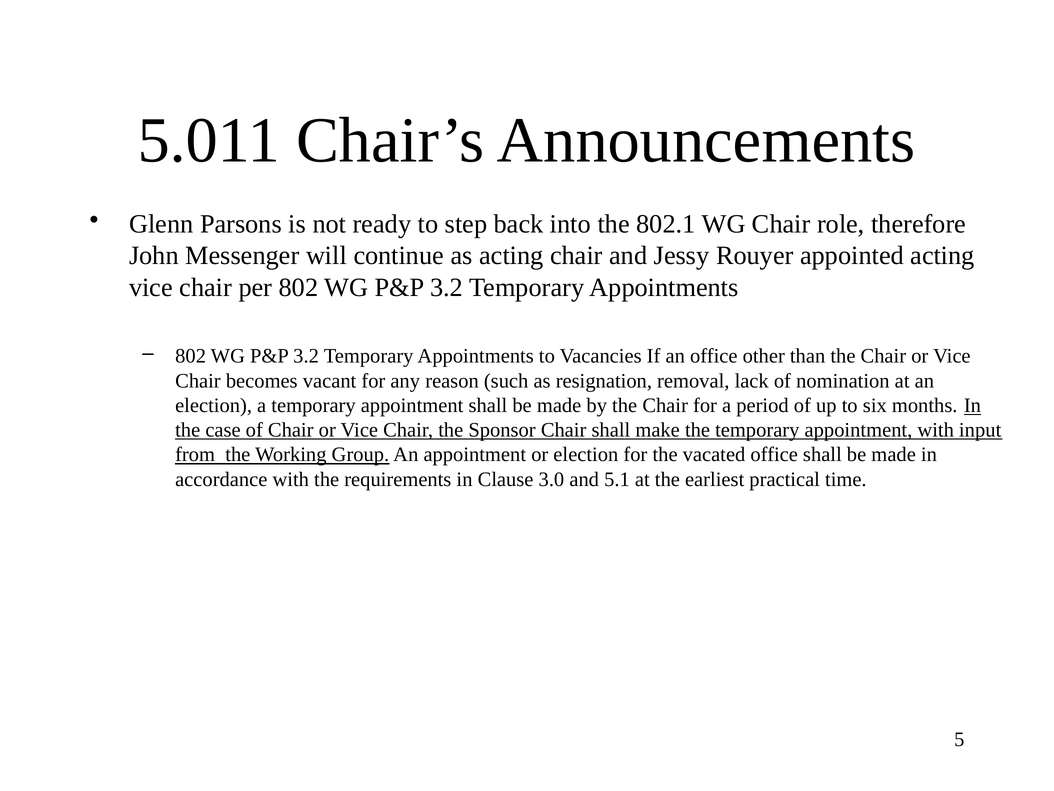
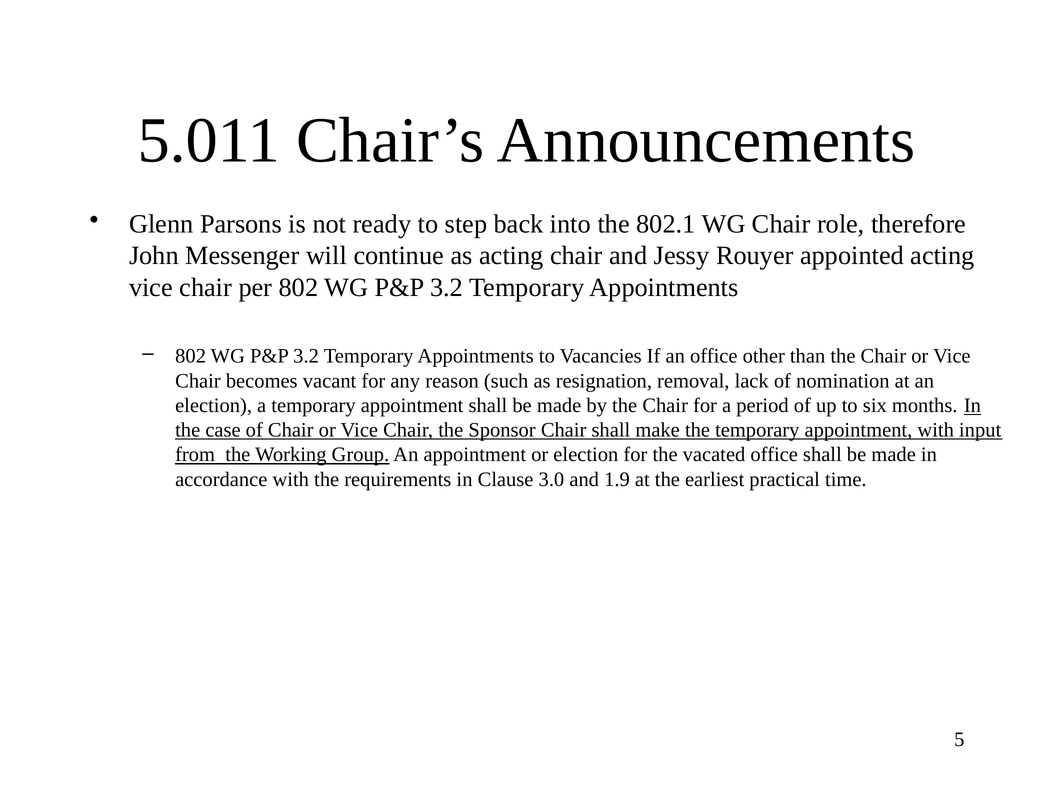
5.1: 5.1 -> 1.9
